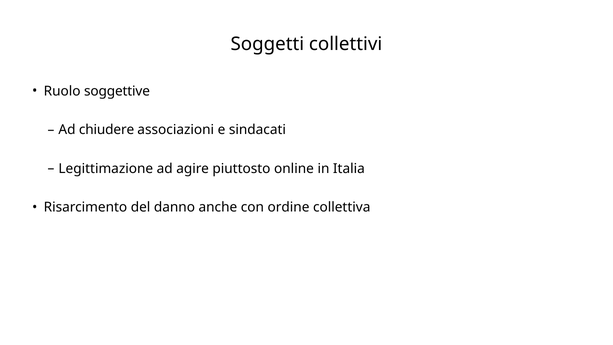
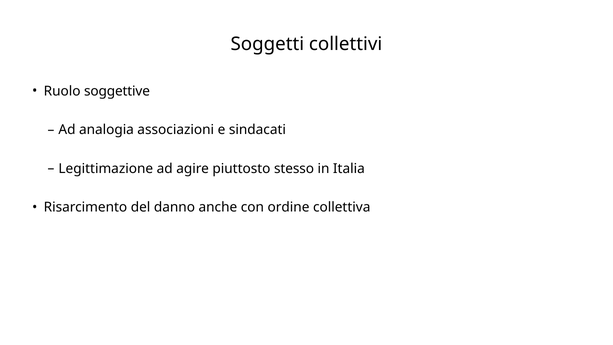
chiudere: chiudere -> analogia
online: online -> stesso
